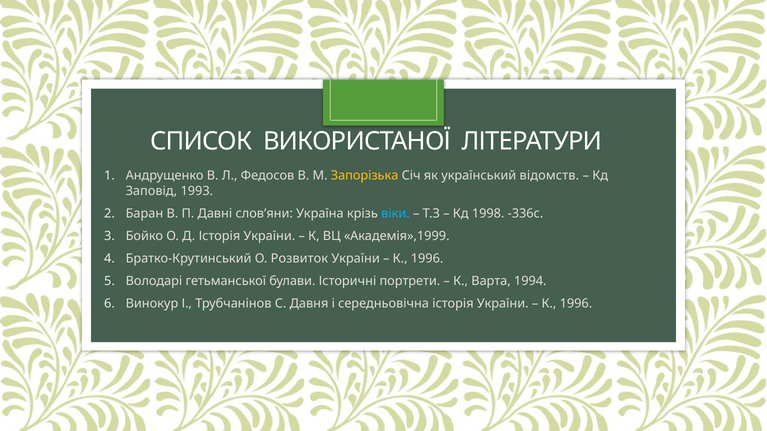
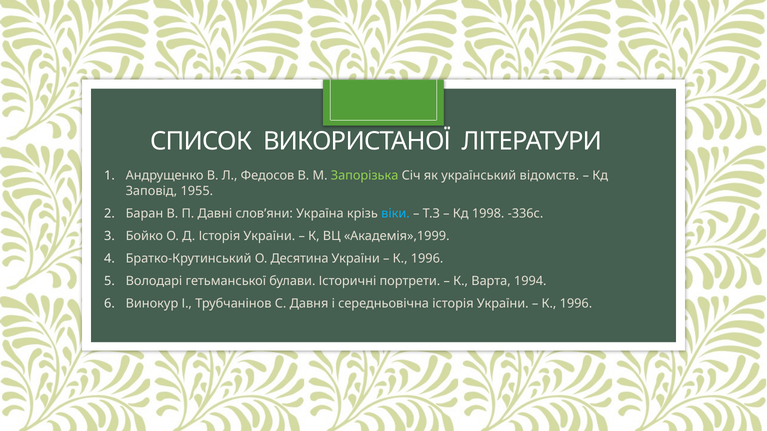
Запорізька colour: yellow -> light green
1993: 1993 -> 1955
Розвиток: Розвиток -> Десятина
